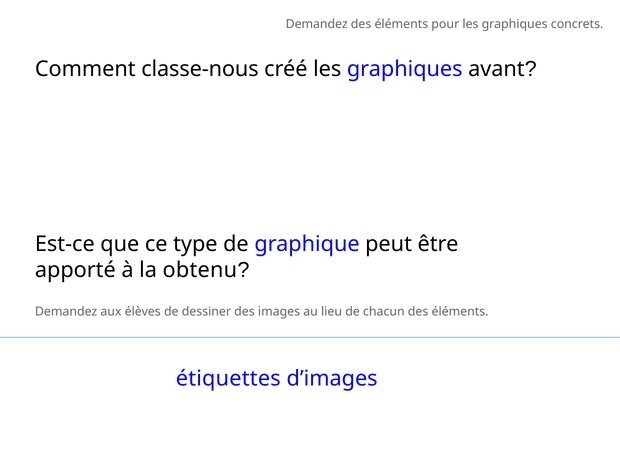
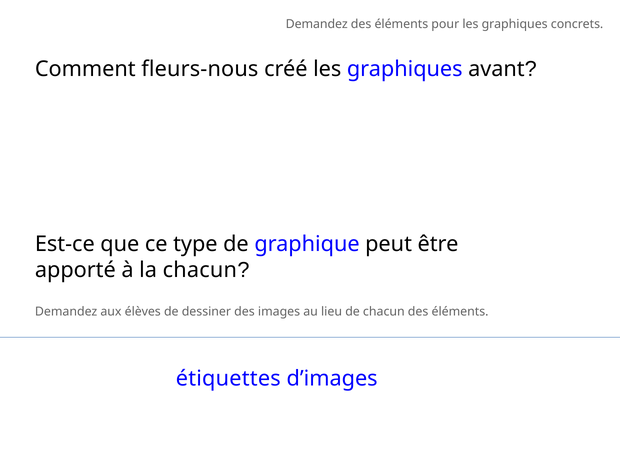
classe-nous: classe-nous -> fleurs-nous
la obtenu: obtenu -> chacun
